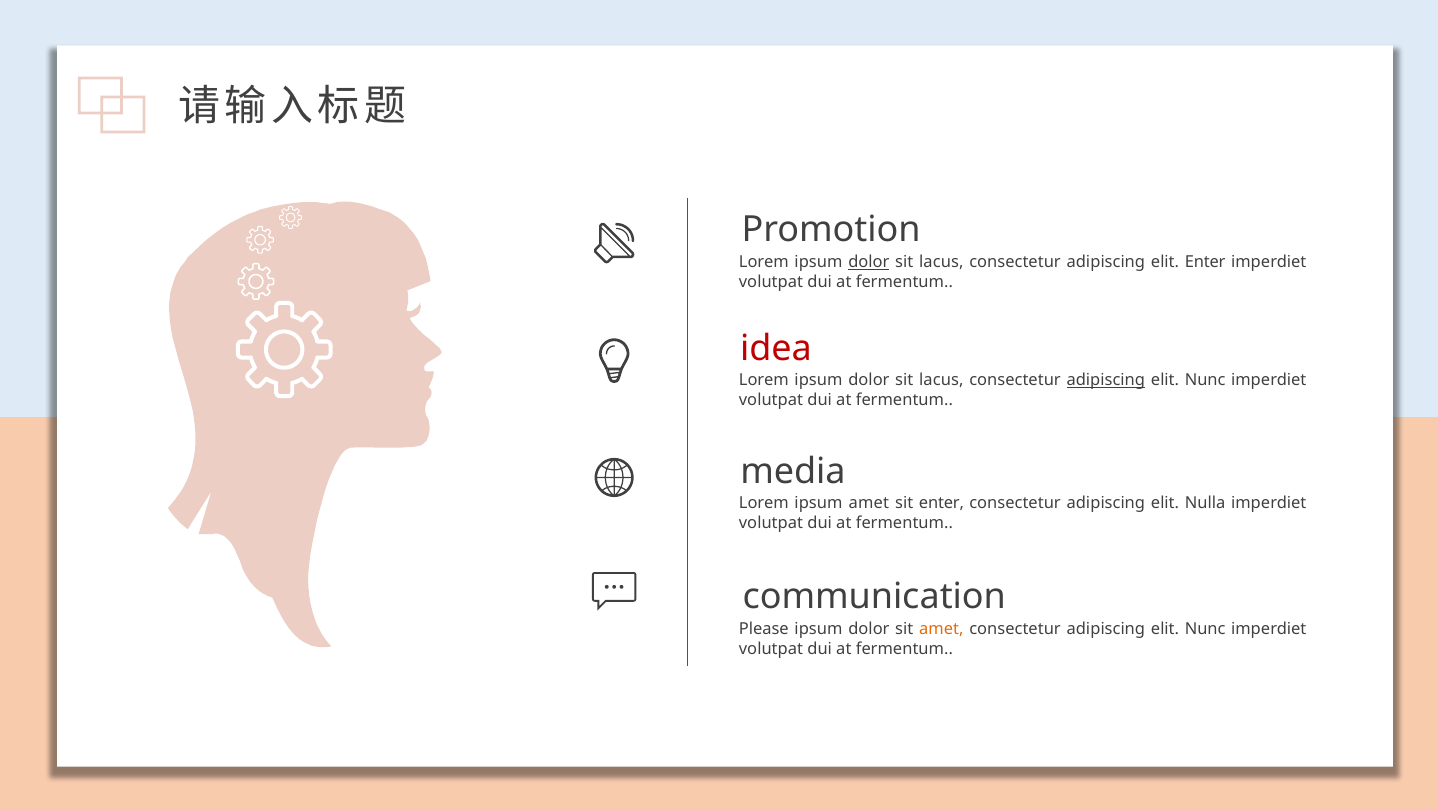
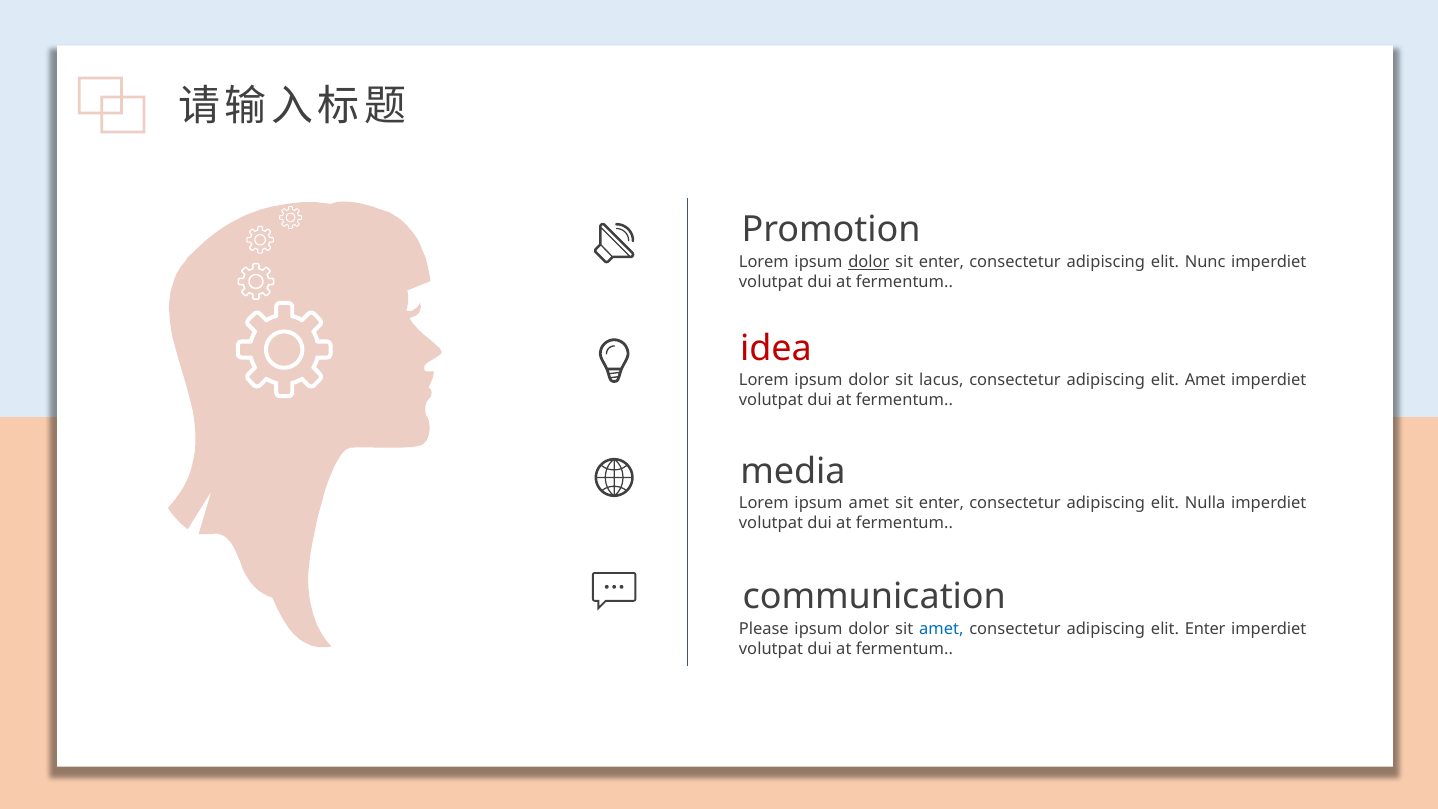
lacus at (941, 262): lacus -> enter
elit Enter: Enter -> Nunc
adipiscing at (1106, 380) underline: present -> none
Nunc at (1205, 380): Nunc -> Amet
amet at (941, 629) colour: orange -> blue
Nunc at (1205, 629): Nunc -> Enter
